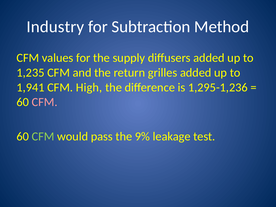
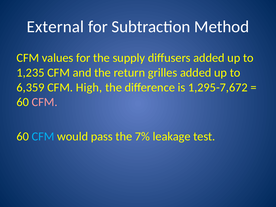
Industry: Industry -> External
1,941: 1,941 -> 6,359
1,295-1,236: 1,295-1,236 -> 1,295-7,672
CFM at (43, 136) colour: light green -> light blue
9%: 9% -> 7%
